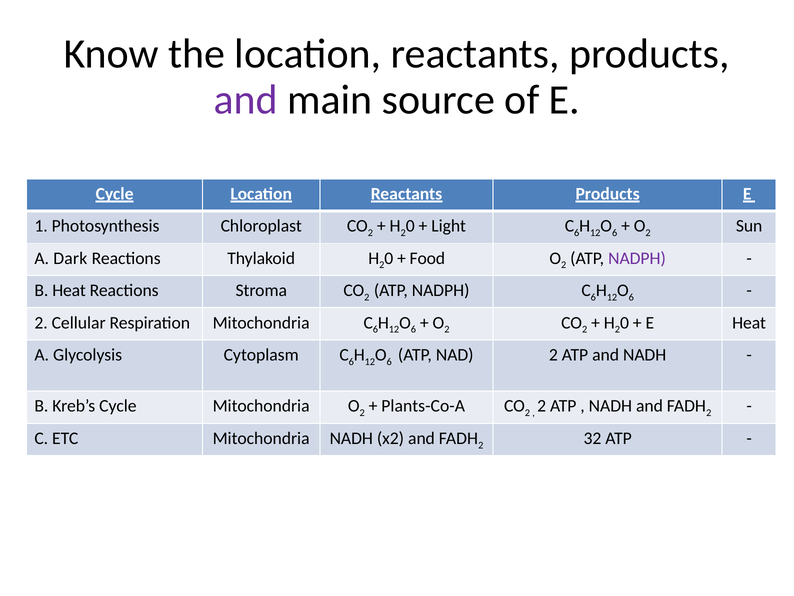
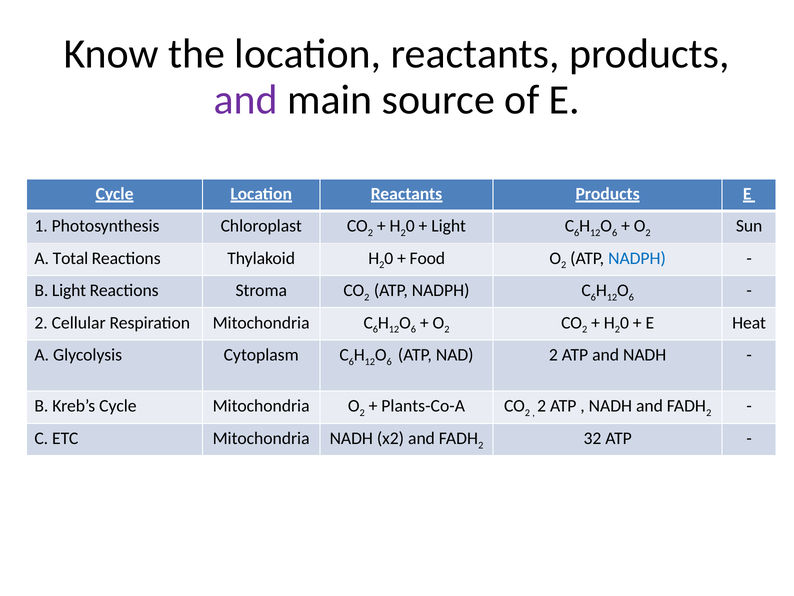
Dark: Dark -> Total
NADPH at (637, 258) colour: purple -> blue
B Heat: Heat -> Light
